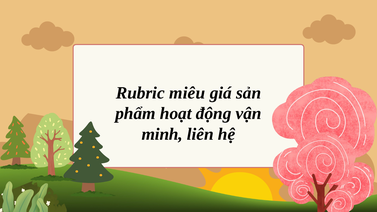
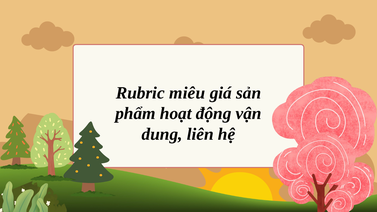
minh: minh -> dung
